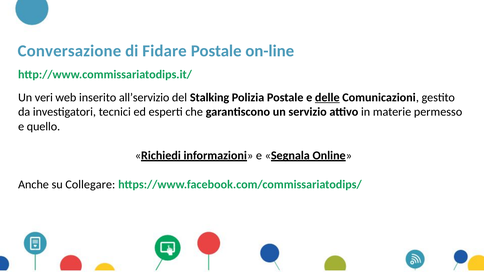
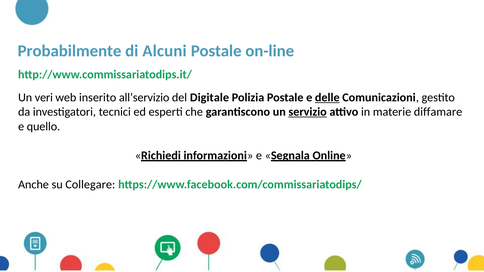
Conversazione: Conversazione -> Probabilmente
Fidare: Fidare -> Alcuni
Stalking: Stalking -> Digitale
servizio underline: none -> present
permesso: permesso -> diffamare
